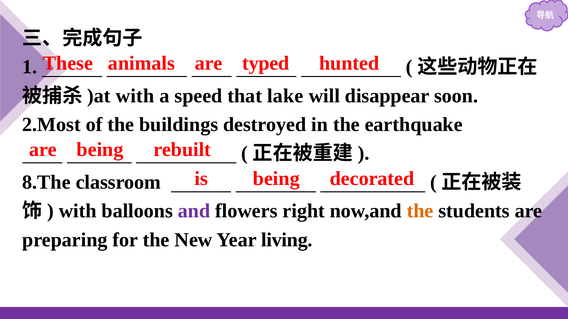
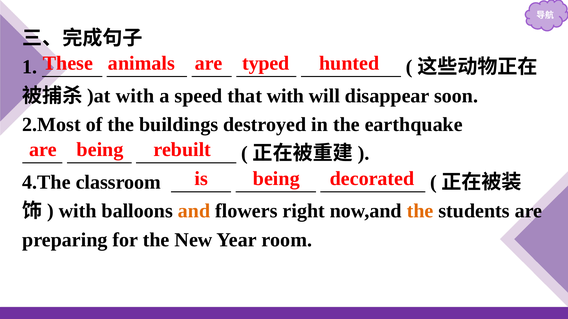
that lake: lake -> with
8.The: 8.The -> 4.The
and colour: purple -> orange
living: living -> room
